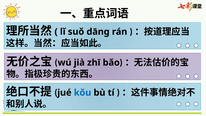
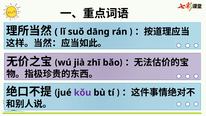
kǒu colour: blue -> purple
